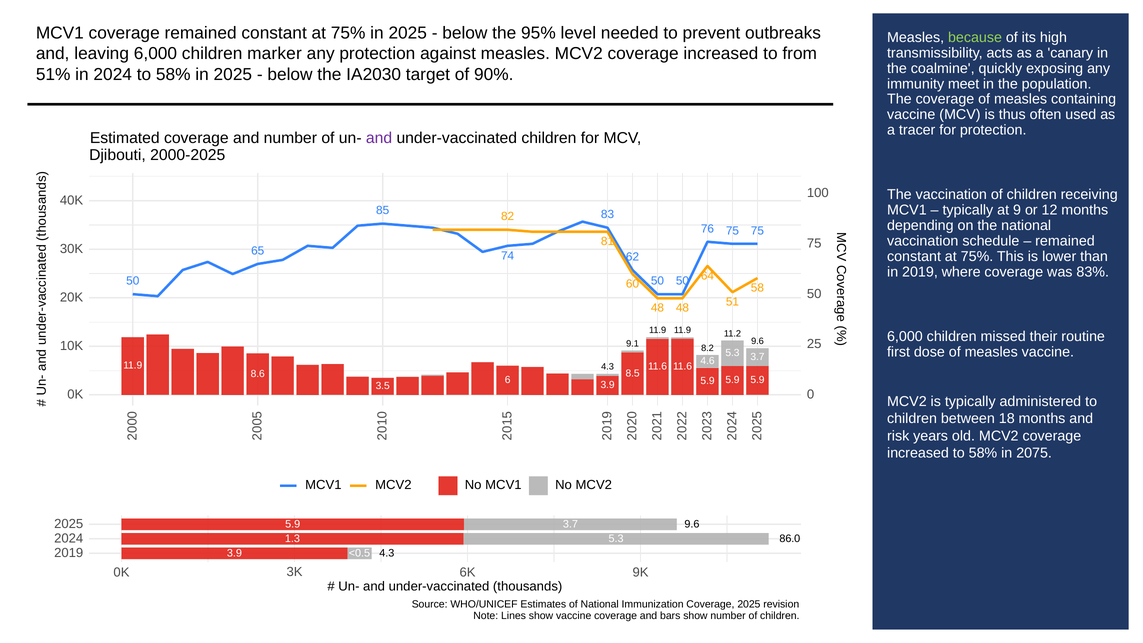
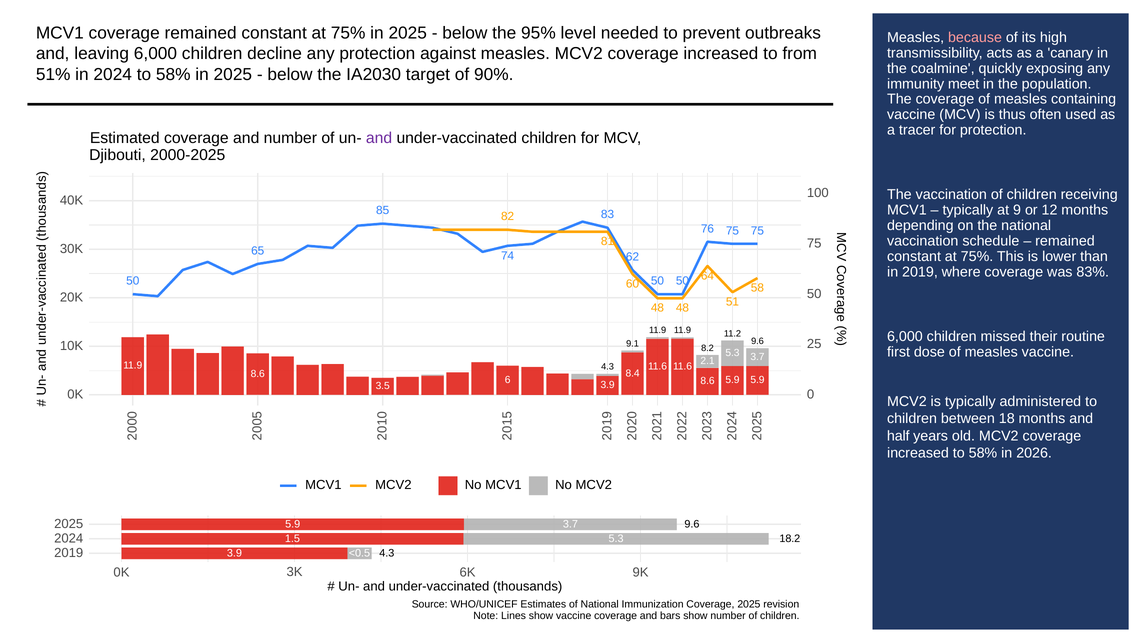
because colour: light green -> pink
marker: marker -> decline
4.6: 4.6 -> 2.1
8.5: 8.5 -> 8.4
5.9 at (708, 381): 5.9 -> 8.6
risk: risk -> half
2075: 2075 -> 2026
1.3: 1.3 -> 1.5
86.0: 86.0 -> 18.2
